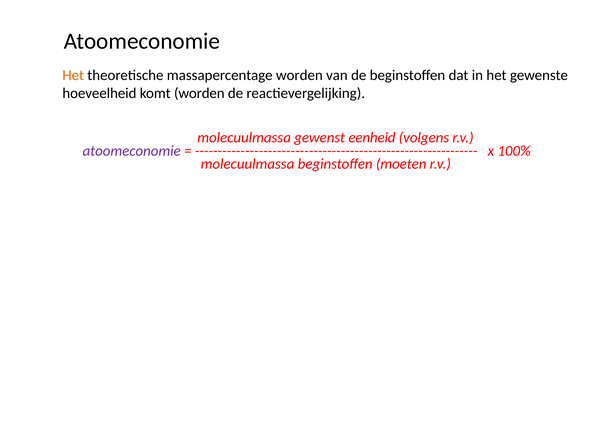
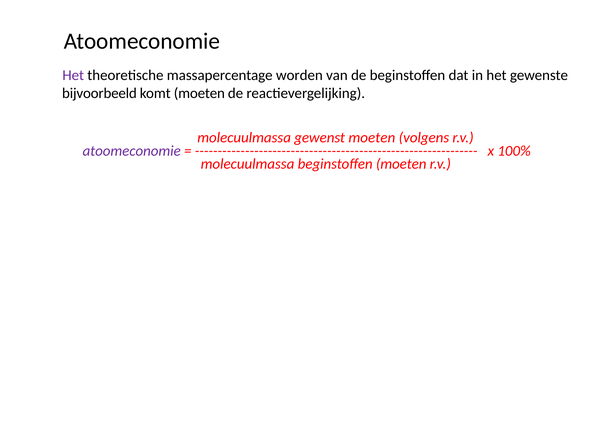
Het at (73, 75) colour: orange -> purple
hoeveelheid: hoeveelheid -> bijvoorbeeld
komt worden: worden -> moeten
gewenst eenheid: eenheid -> moeten
